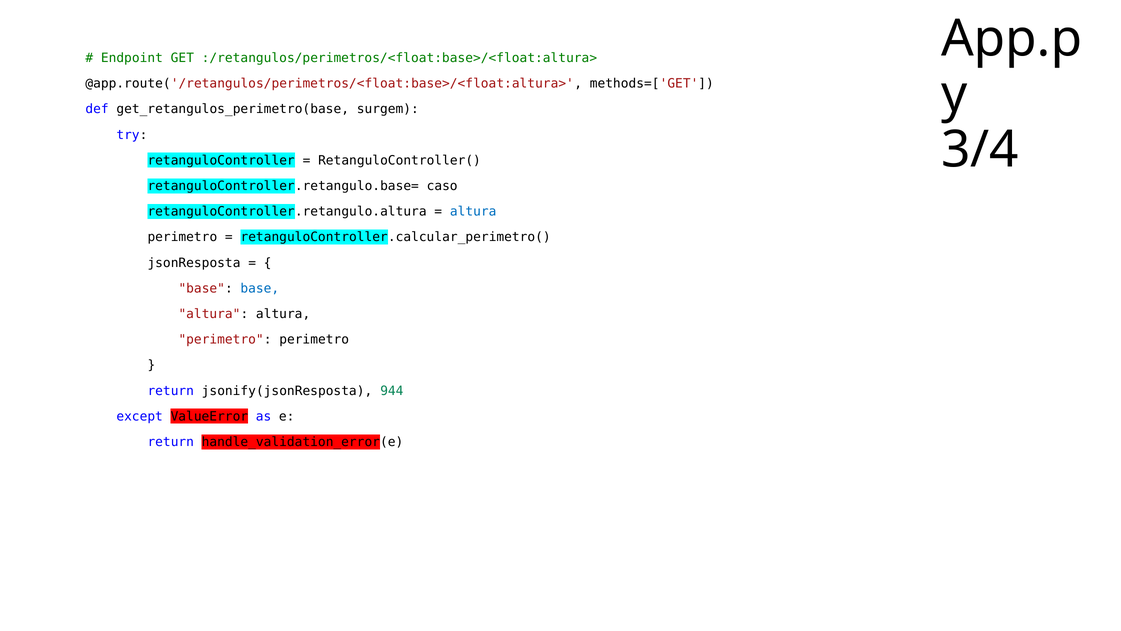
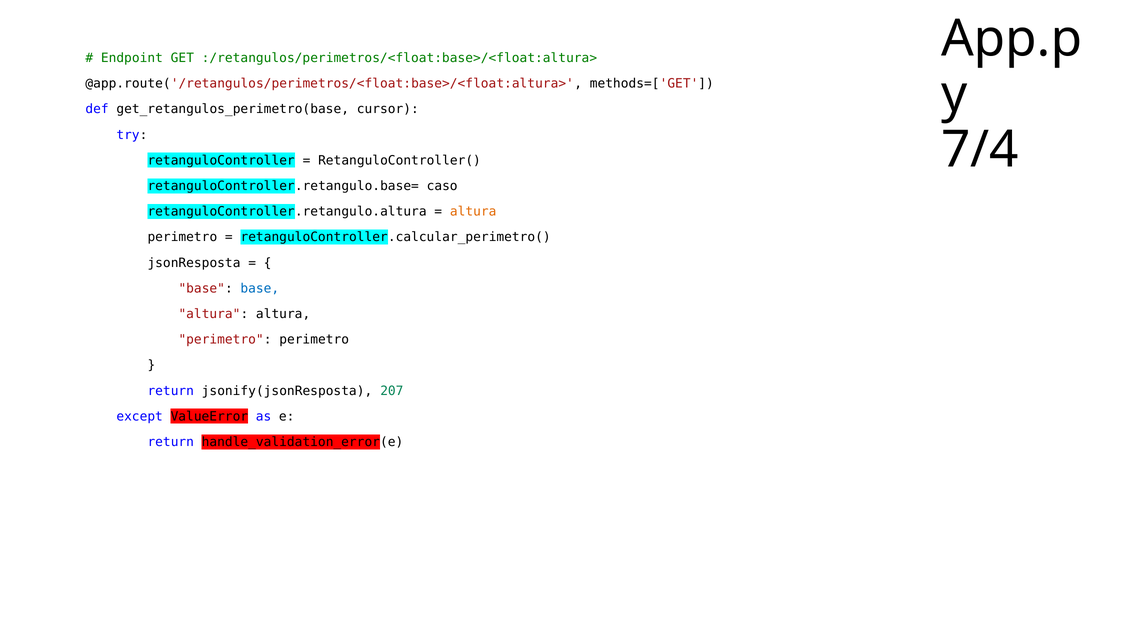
surgem: surgem -> cursor
3/4: 3/4 -> 7/4
altura at (473, 211) colour: blue -> orange
944: 944 -> 207
